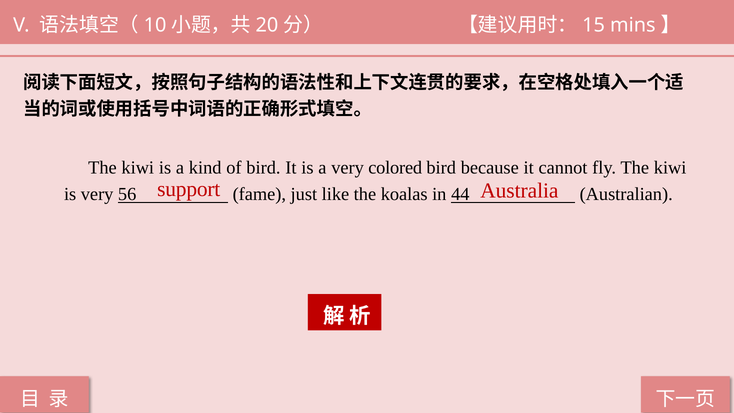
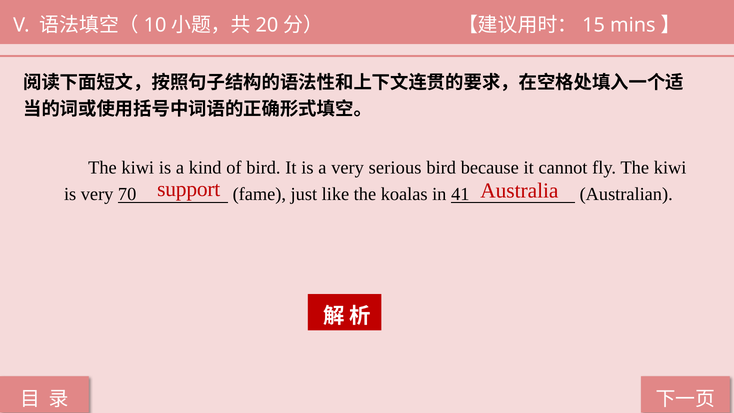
colored: colored -> serious
56: 56 -> 70
44: 44 -> 41
